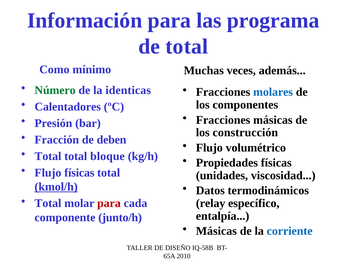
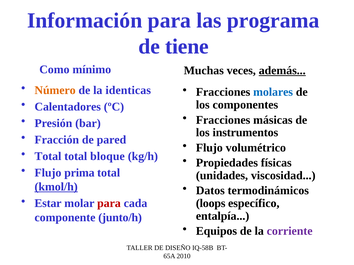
de total: total -> tiene
además underline: none -> present
Número colour: green -> orange
construcción: construcción -> instrumentos
deben: deben -> pared
Flujo físicas: físicas -> prima
Total at (48, 204): Total -> Estar
relay: relay -> loops
Másicas at (216, 231): Másicas -> Equipos
corriente colour: blue -> purple
